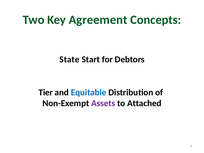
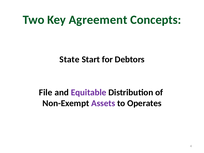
Tier: Tier -> File
Equitable colour: blue -> purple
Attached: Attached -> Operates
